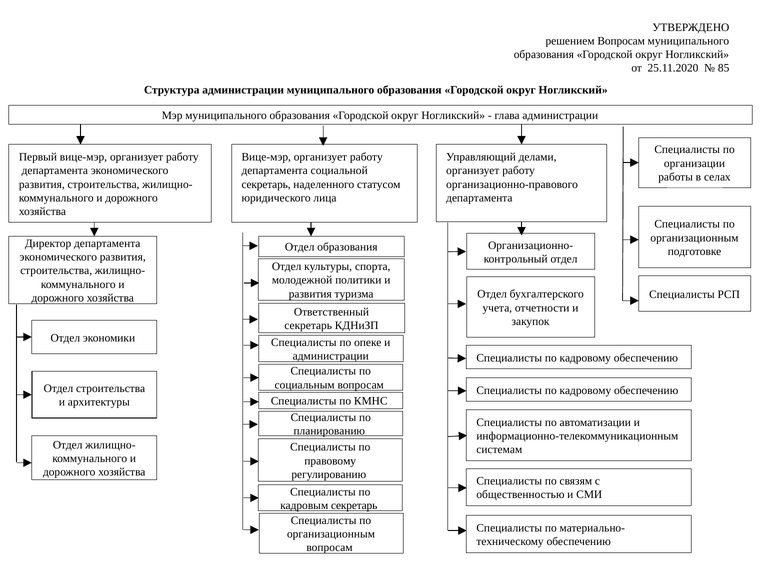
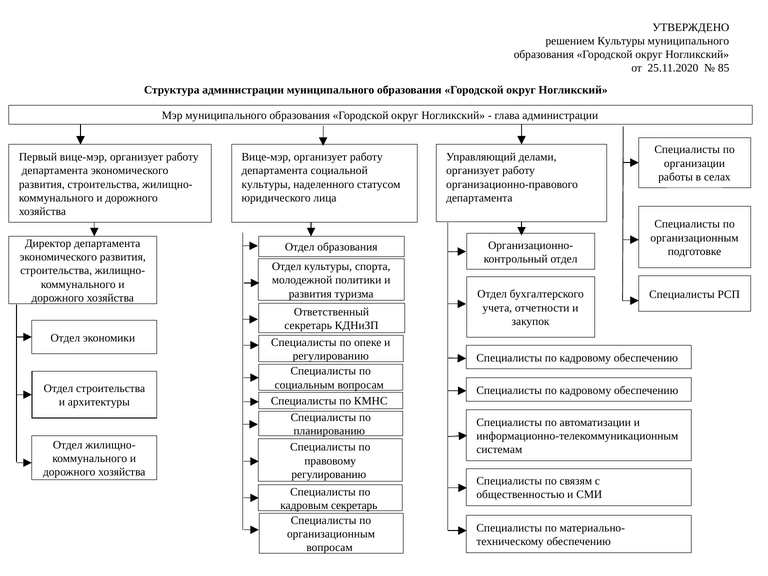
решением Вопросам: Вопросам -> Культуры
секретарь at (266, 184): секретарь -> культуры
администрации at (331, 356): администрации -> регулированию
